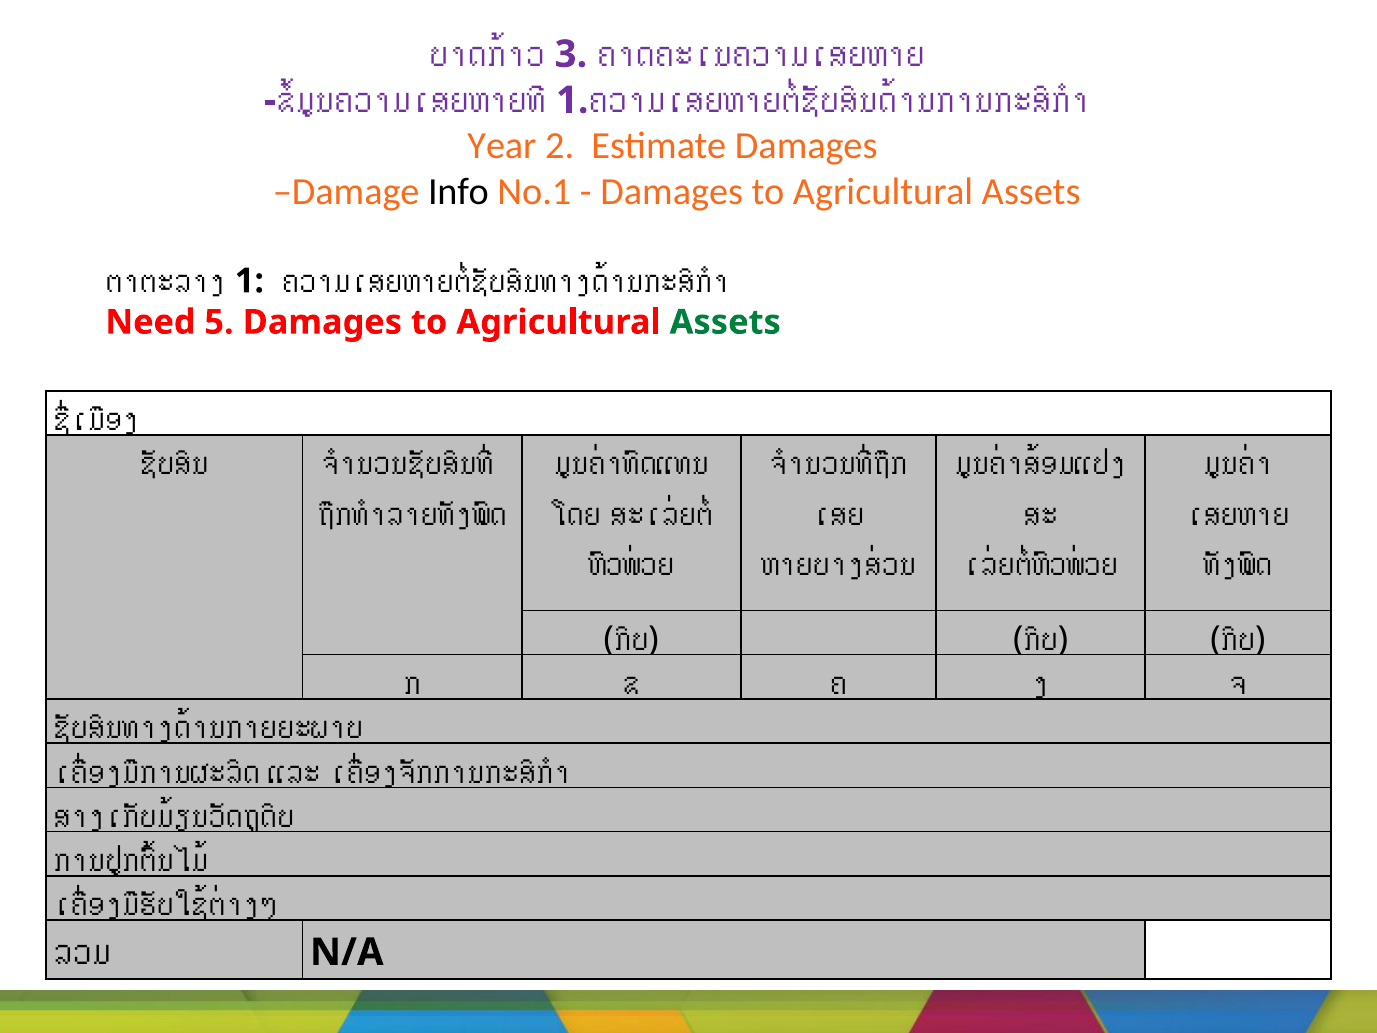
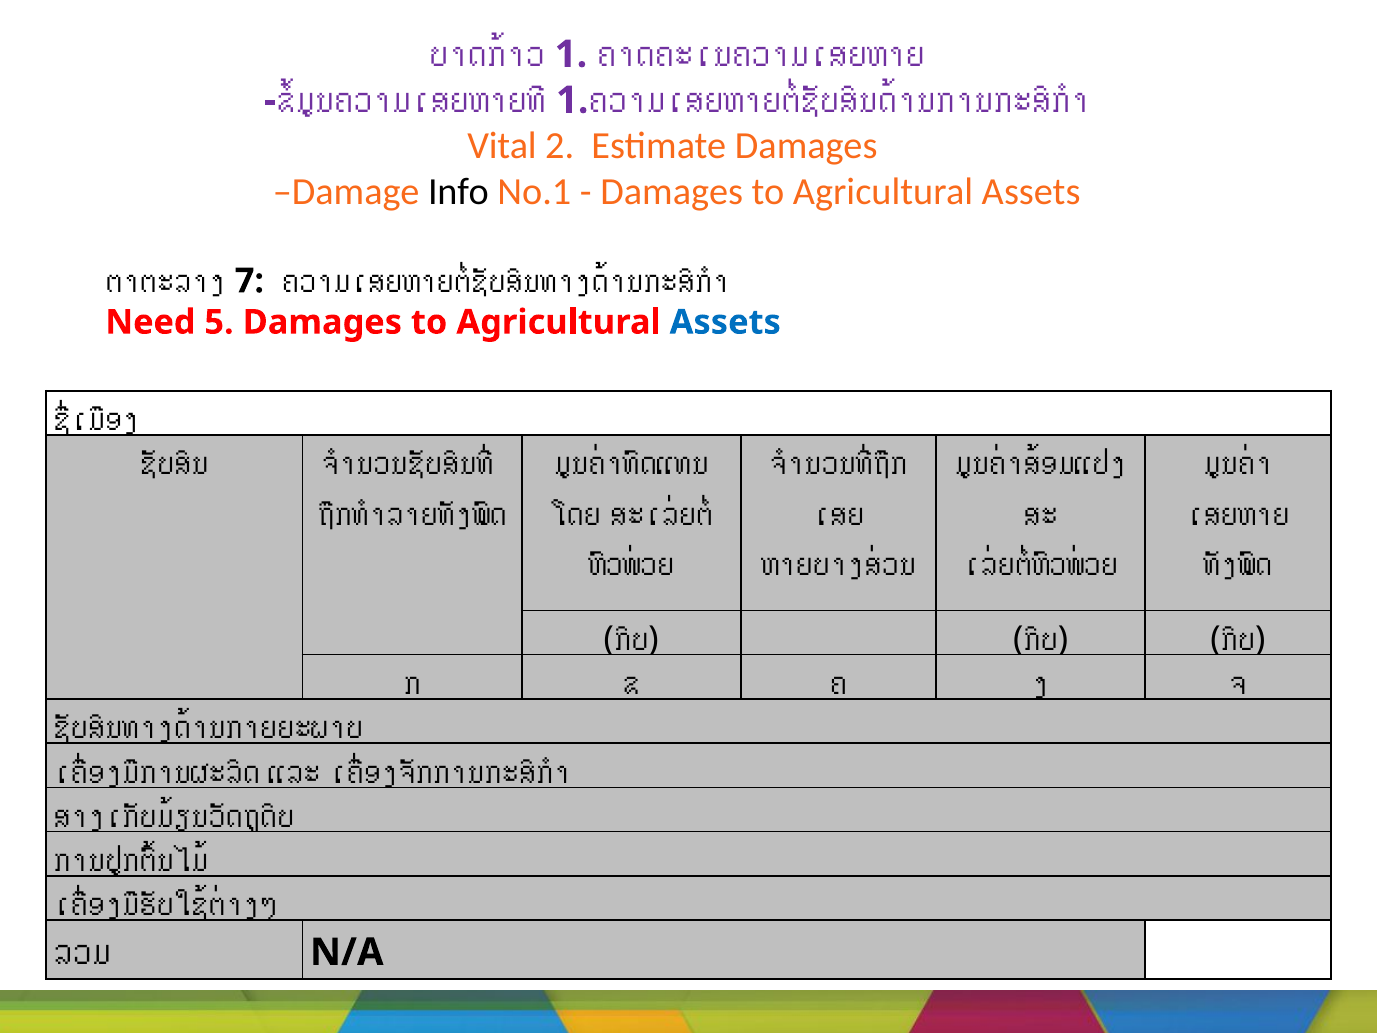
3 at (571, 54): 3 -> 1
Year: Year -> Vital
1 at (249, 281): 1 -> 7
Assets at (725, 322) colour: green -> blue
